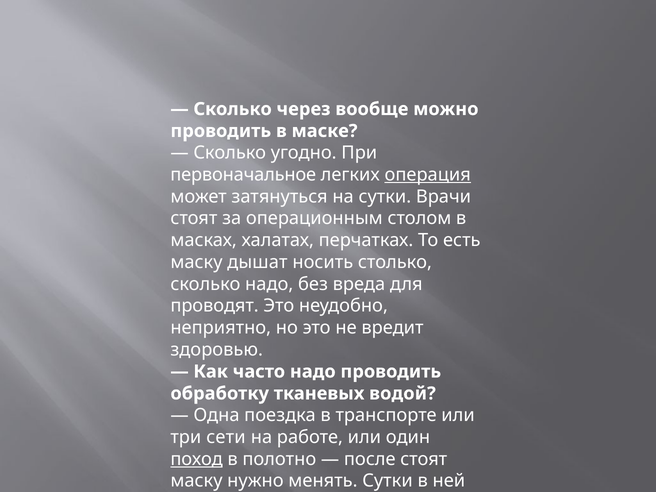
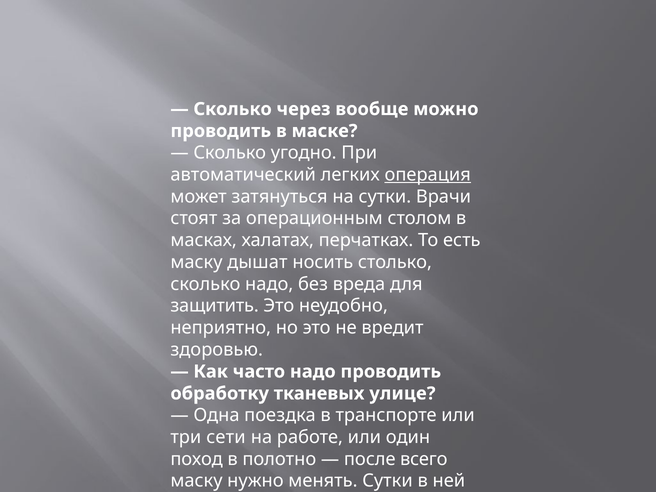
первоначальное: первоначальное -> автоматический
проводят: проводят -> защитить
водой: водой -> улице
поход underline: present -> none
после стоят: стоят -> всего
